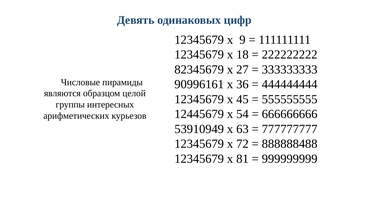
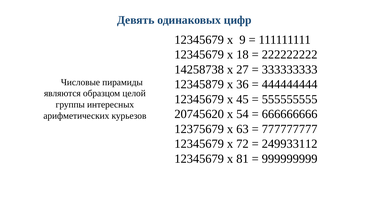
82345679: 82345679 -> 14258738
90996161: 90996161 -> 12345879
12445679: 12445679 -> 20745620
53910949: 53910949 -> 12375679
888888488: 888888488 -> 249933112
